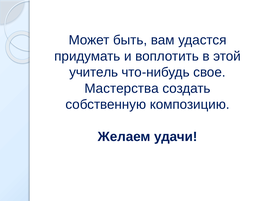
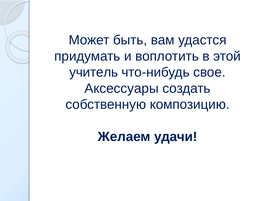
Мастерства: Мастерства -> Аксессуары
